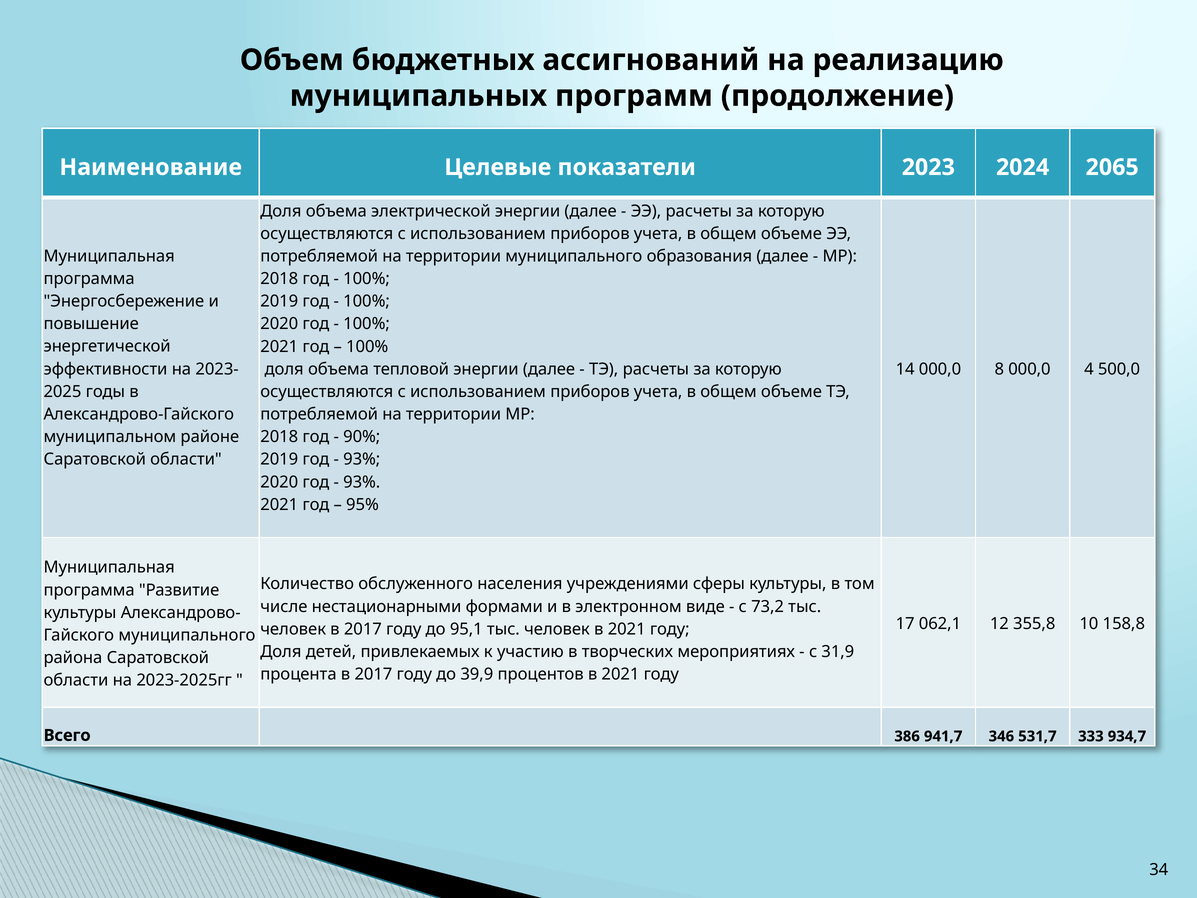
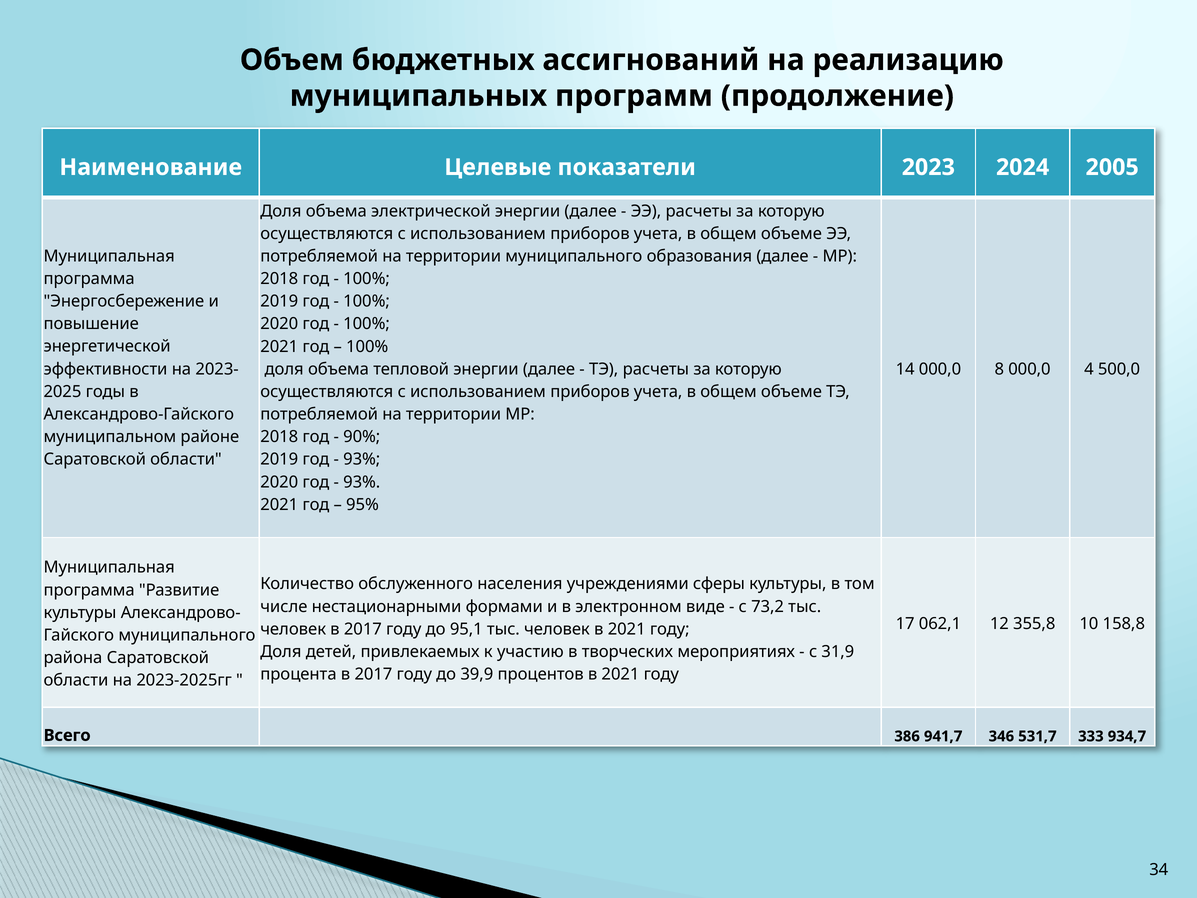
2065: 2065 -> 2005
